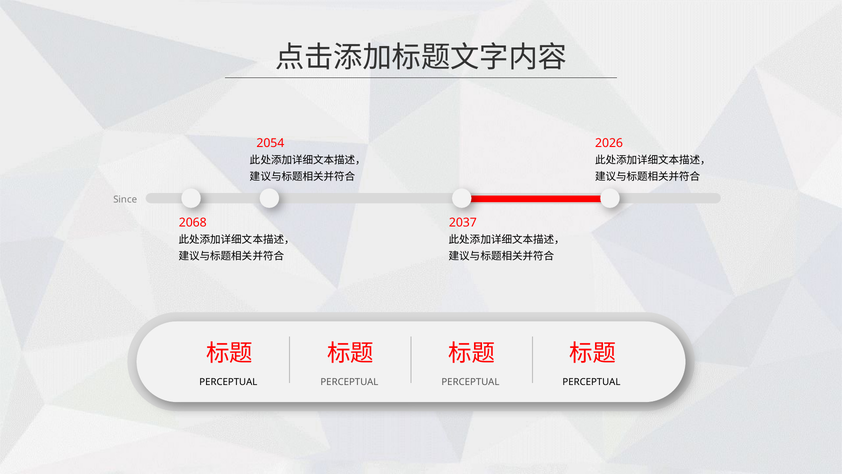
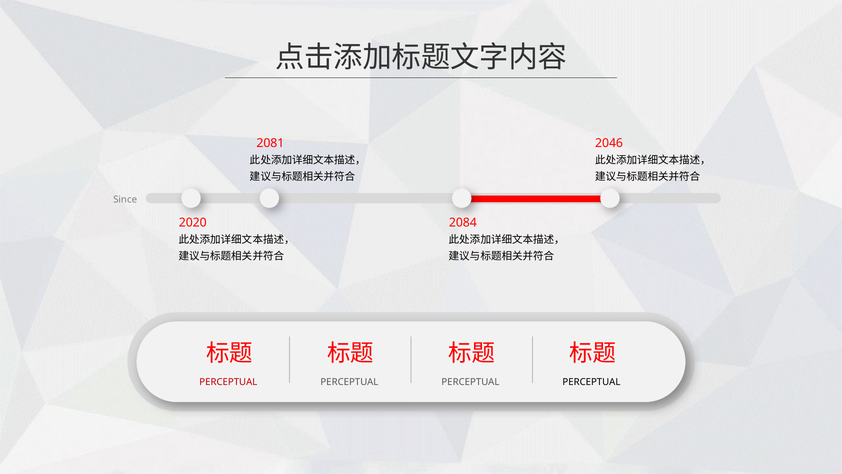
2054: 2054 -> 2081
2026: 2026 -> 2046
2068: 2068 -> 2020
2037: 2037 -> 2084
PERCEPTUAL at (228, 382) colour: black -> red
